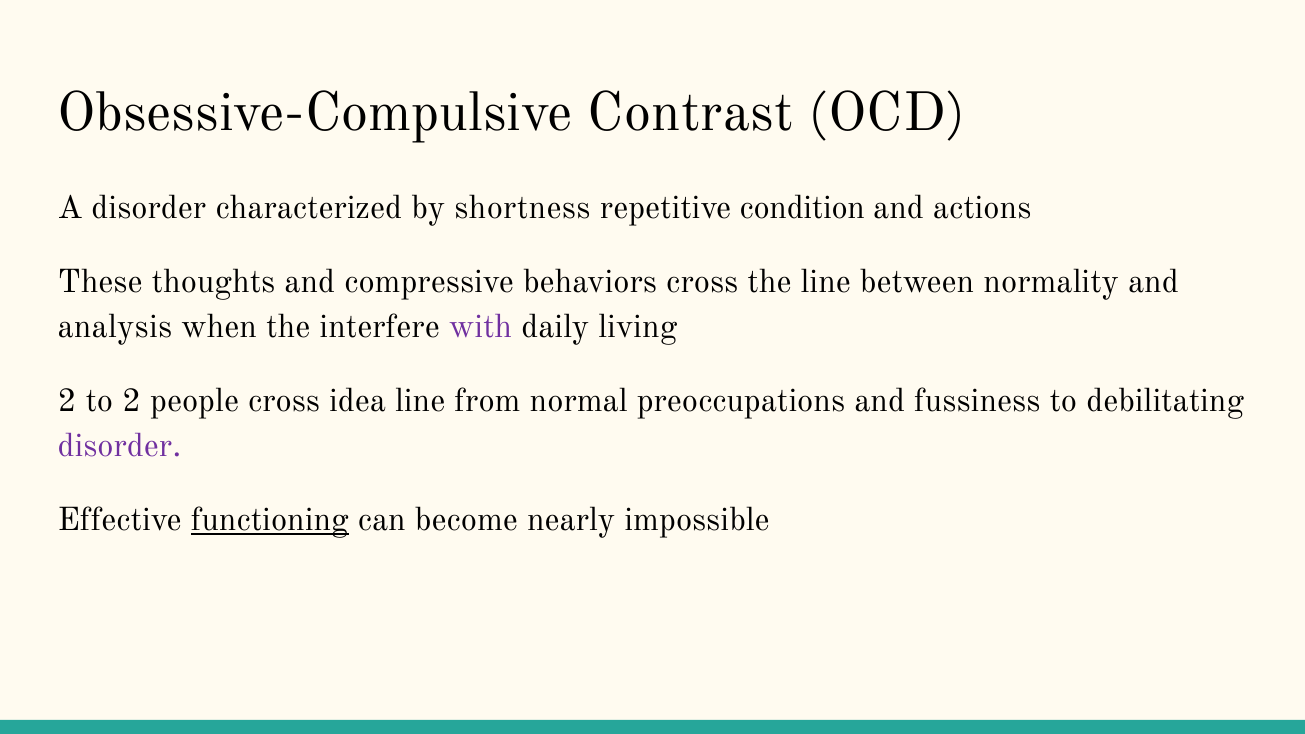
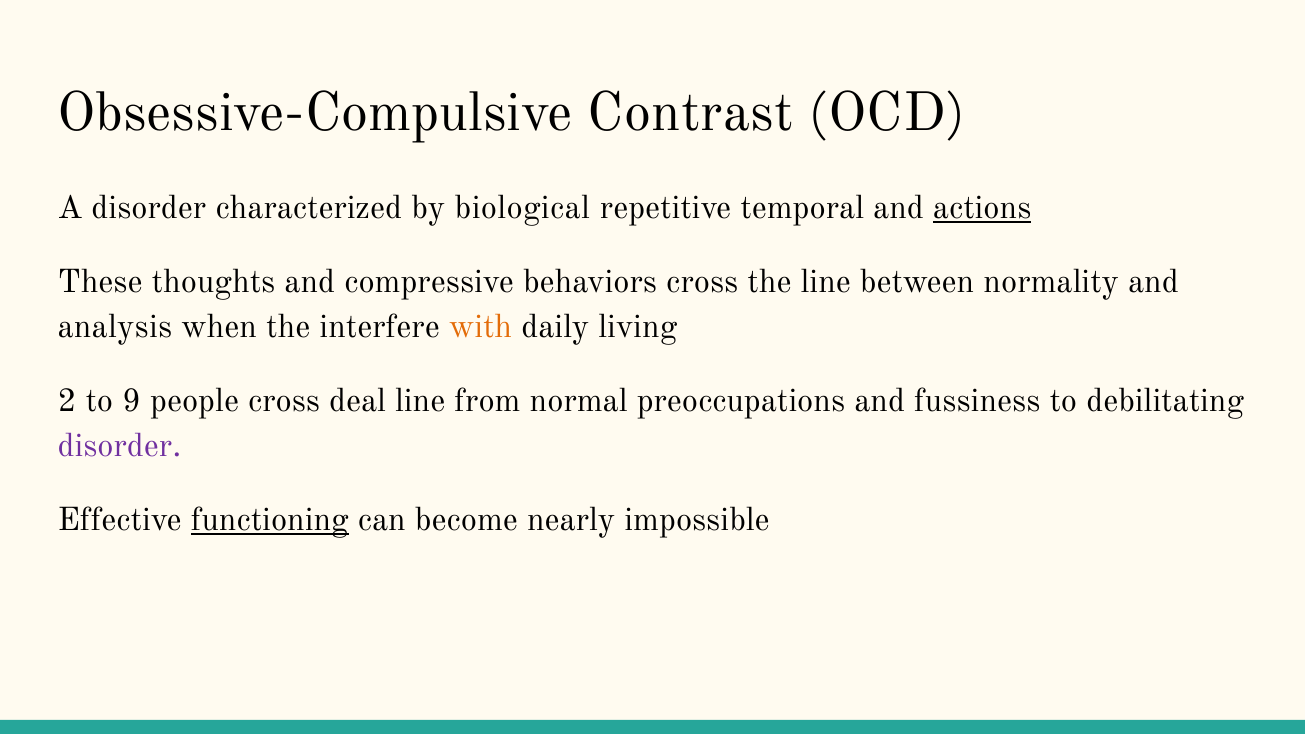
shortness: shortness -> biological
condition: condition -> temporal
actions underline: none -> present
with colour: purple -> orange
to 2: 2 -> 9
idea: idea -> deal
